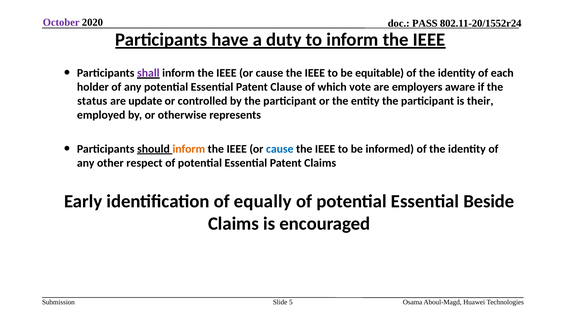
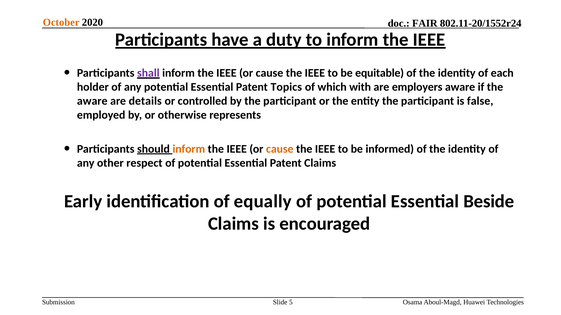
October colour: purple -> orange
PASS: PASS -> FAIR
Clause: Clause -> Topics
vote: vote -> with
status at (92, 101): status -> aware
update: update -> details
their: their -> false
cause at (280, 149) colour: blue -> orange
